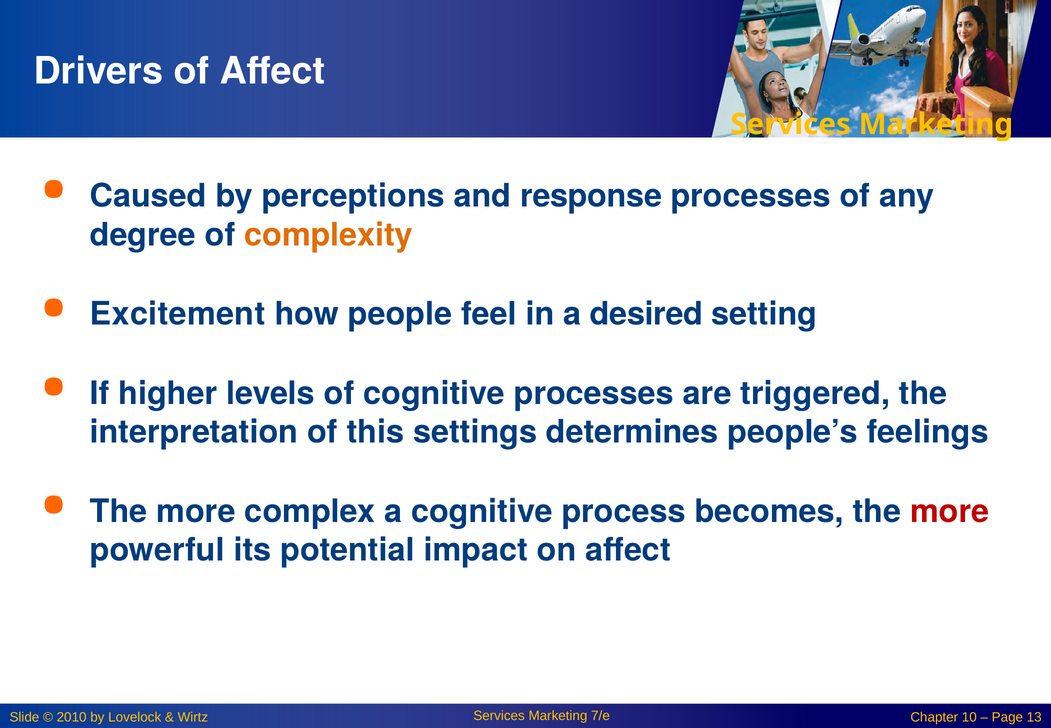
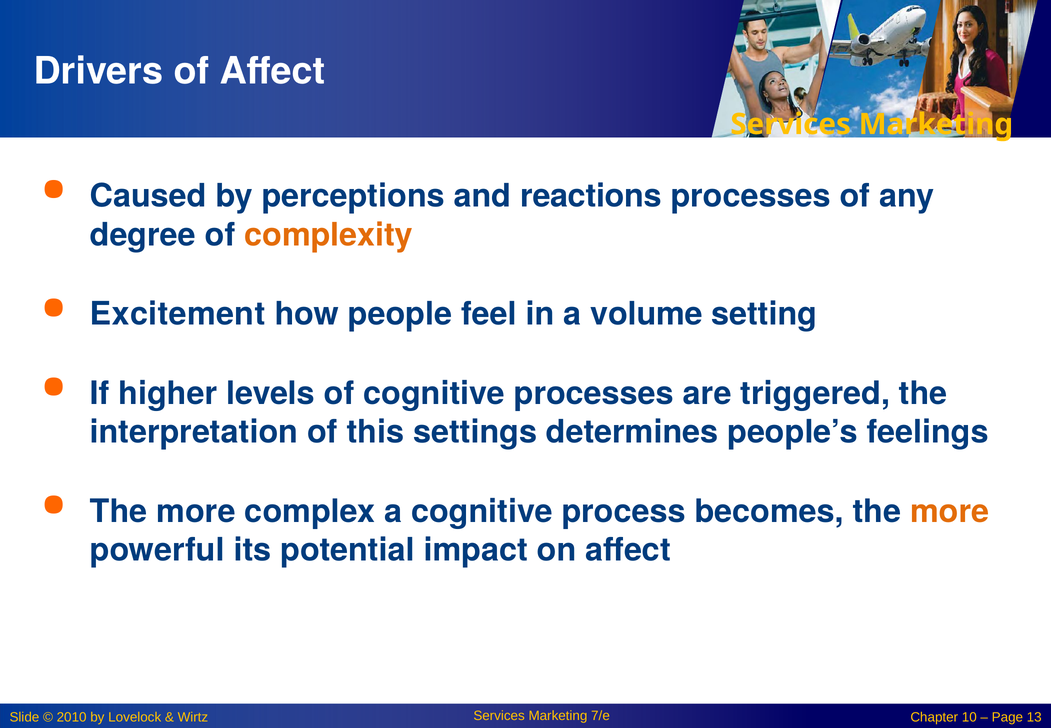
response: response -> reactions
desired: desired -> volume
more at (950, 511) colour: red -> orange
